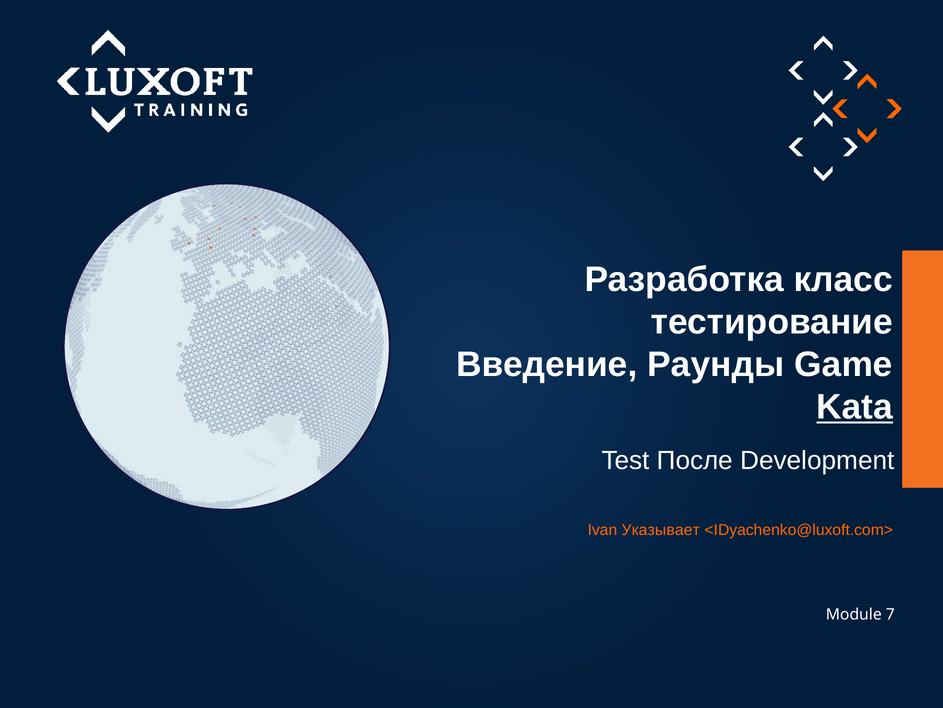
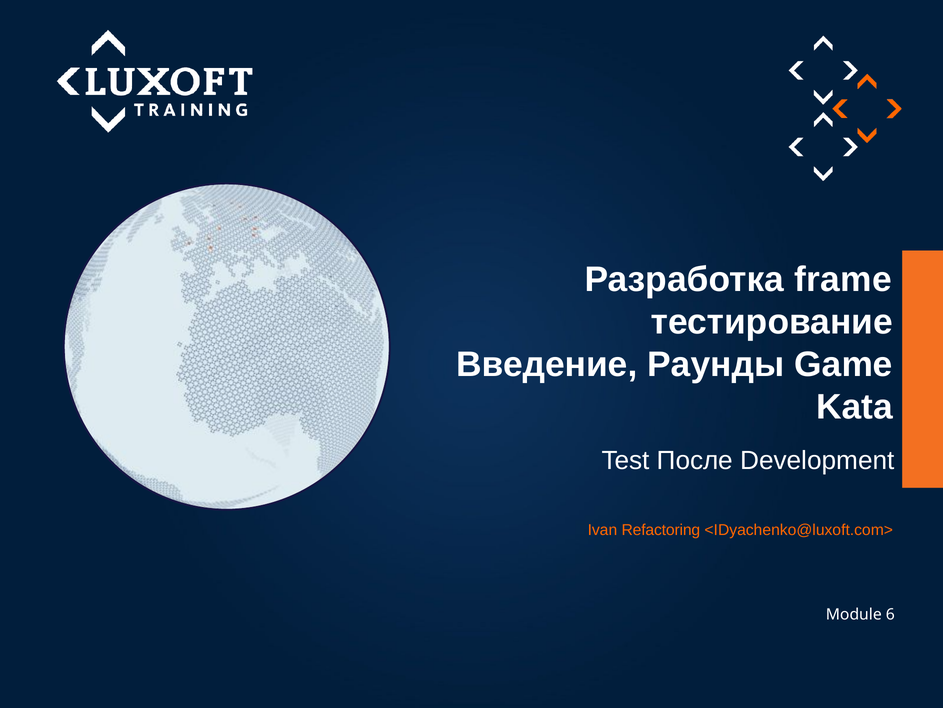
класс: класс -> frame
Kata underline: present -> none
Указывает: Указывает -> Refactoring
7: 7 -> 6
